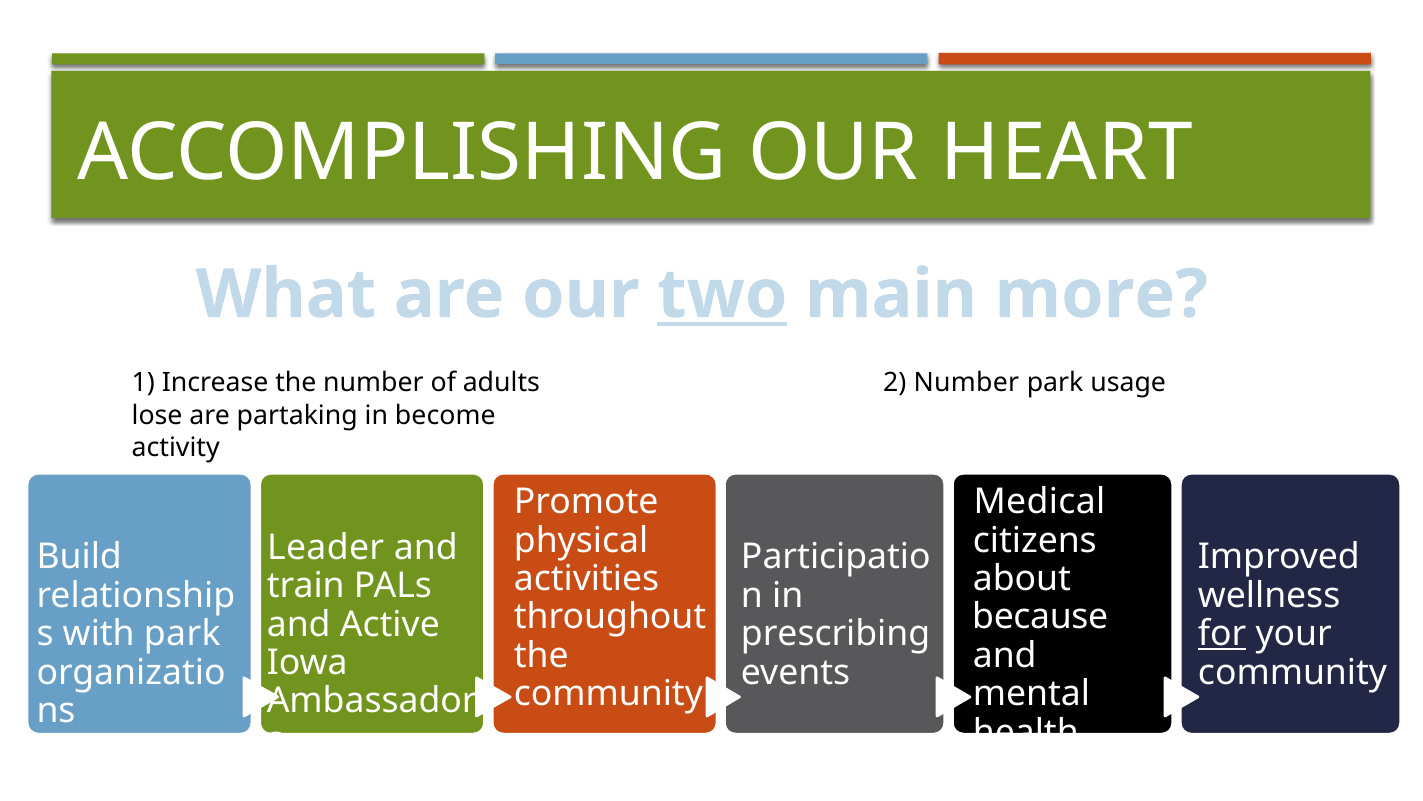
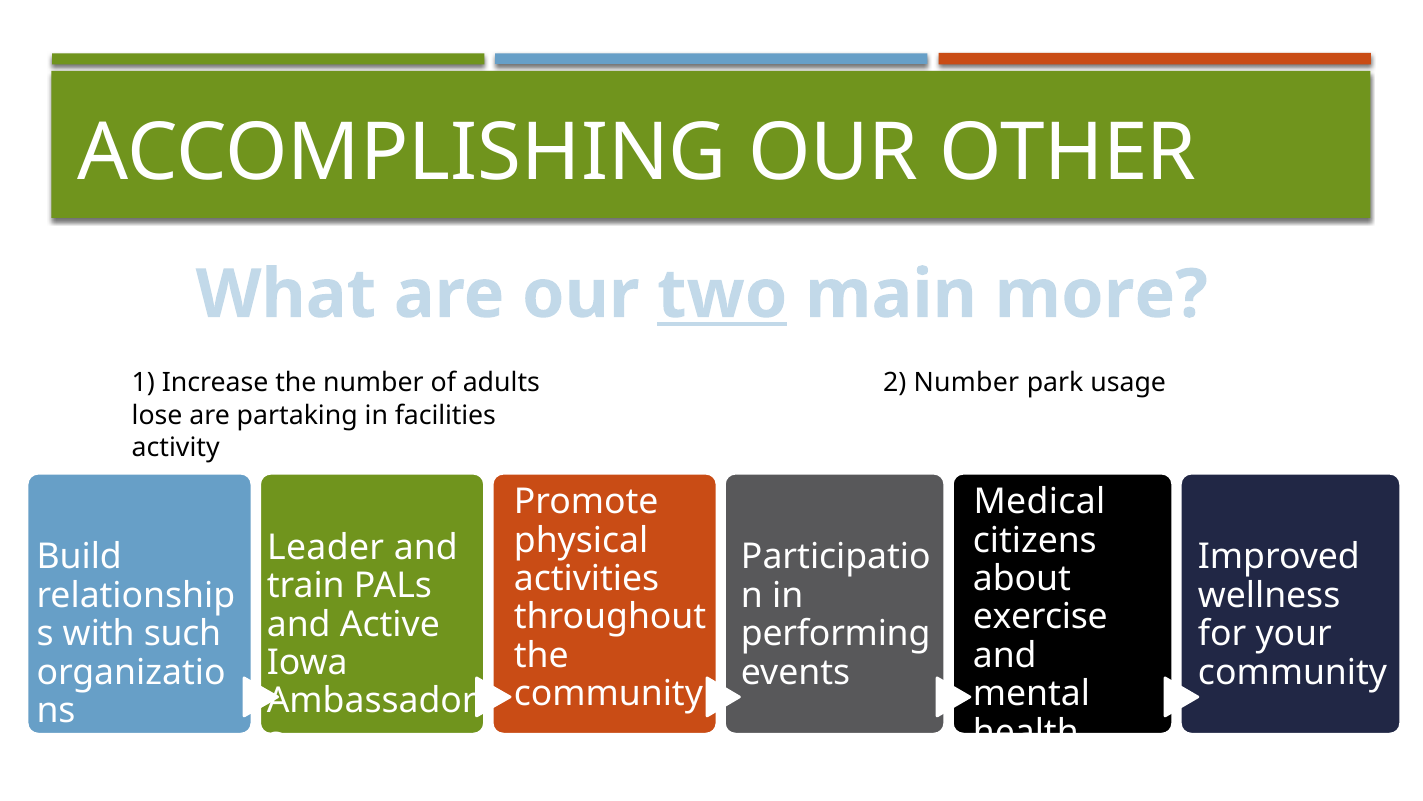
HEART: HEART -> OTHER
become: become -> facilities
because: because -> exercise
with park: park -> such
prescribing: prescribing -> performing
for underline: present -> none
